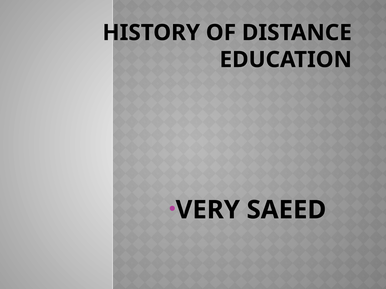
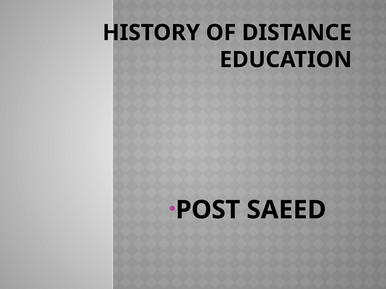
VERY: VERY -> POST
